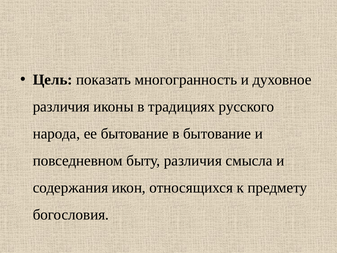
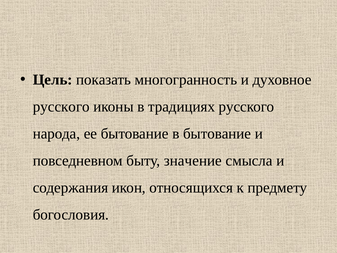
различия at (61, 107): различия -> русского
быту различия: различия -> значение
